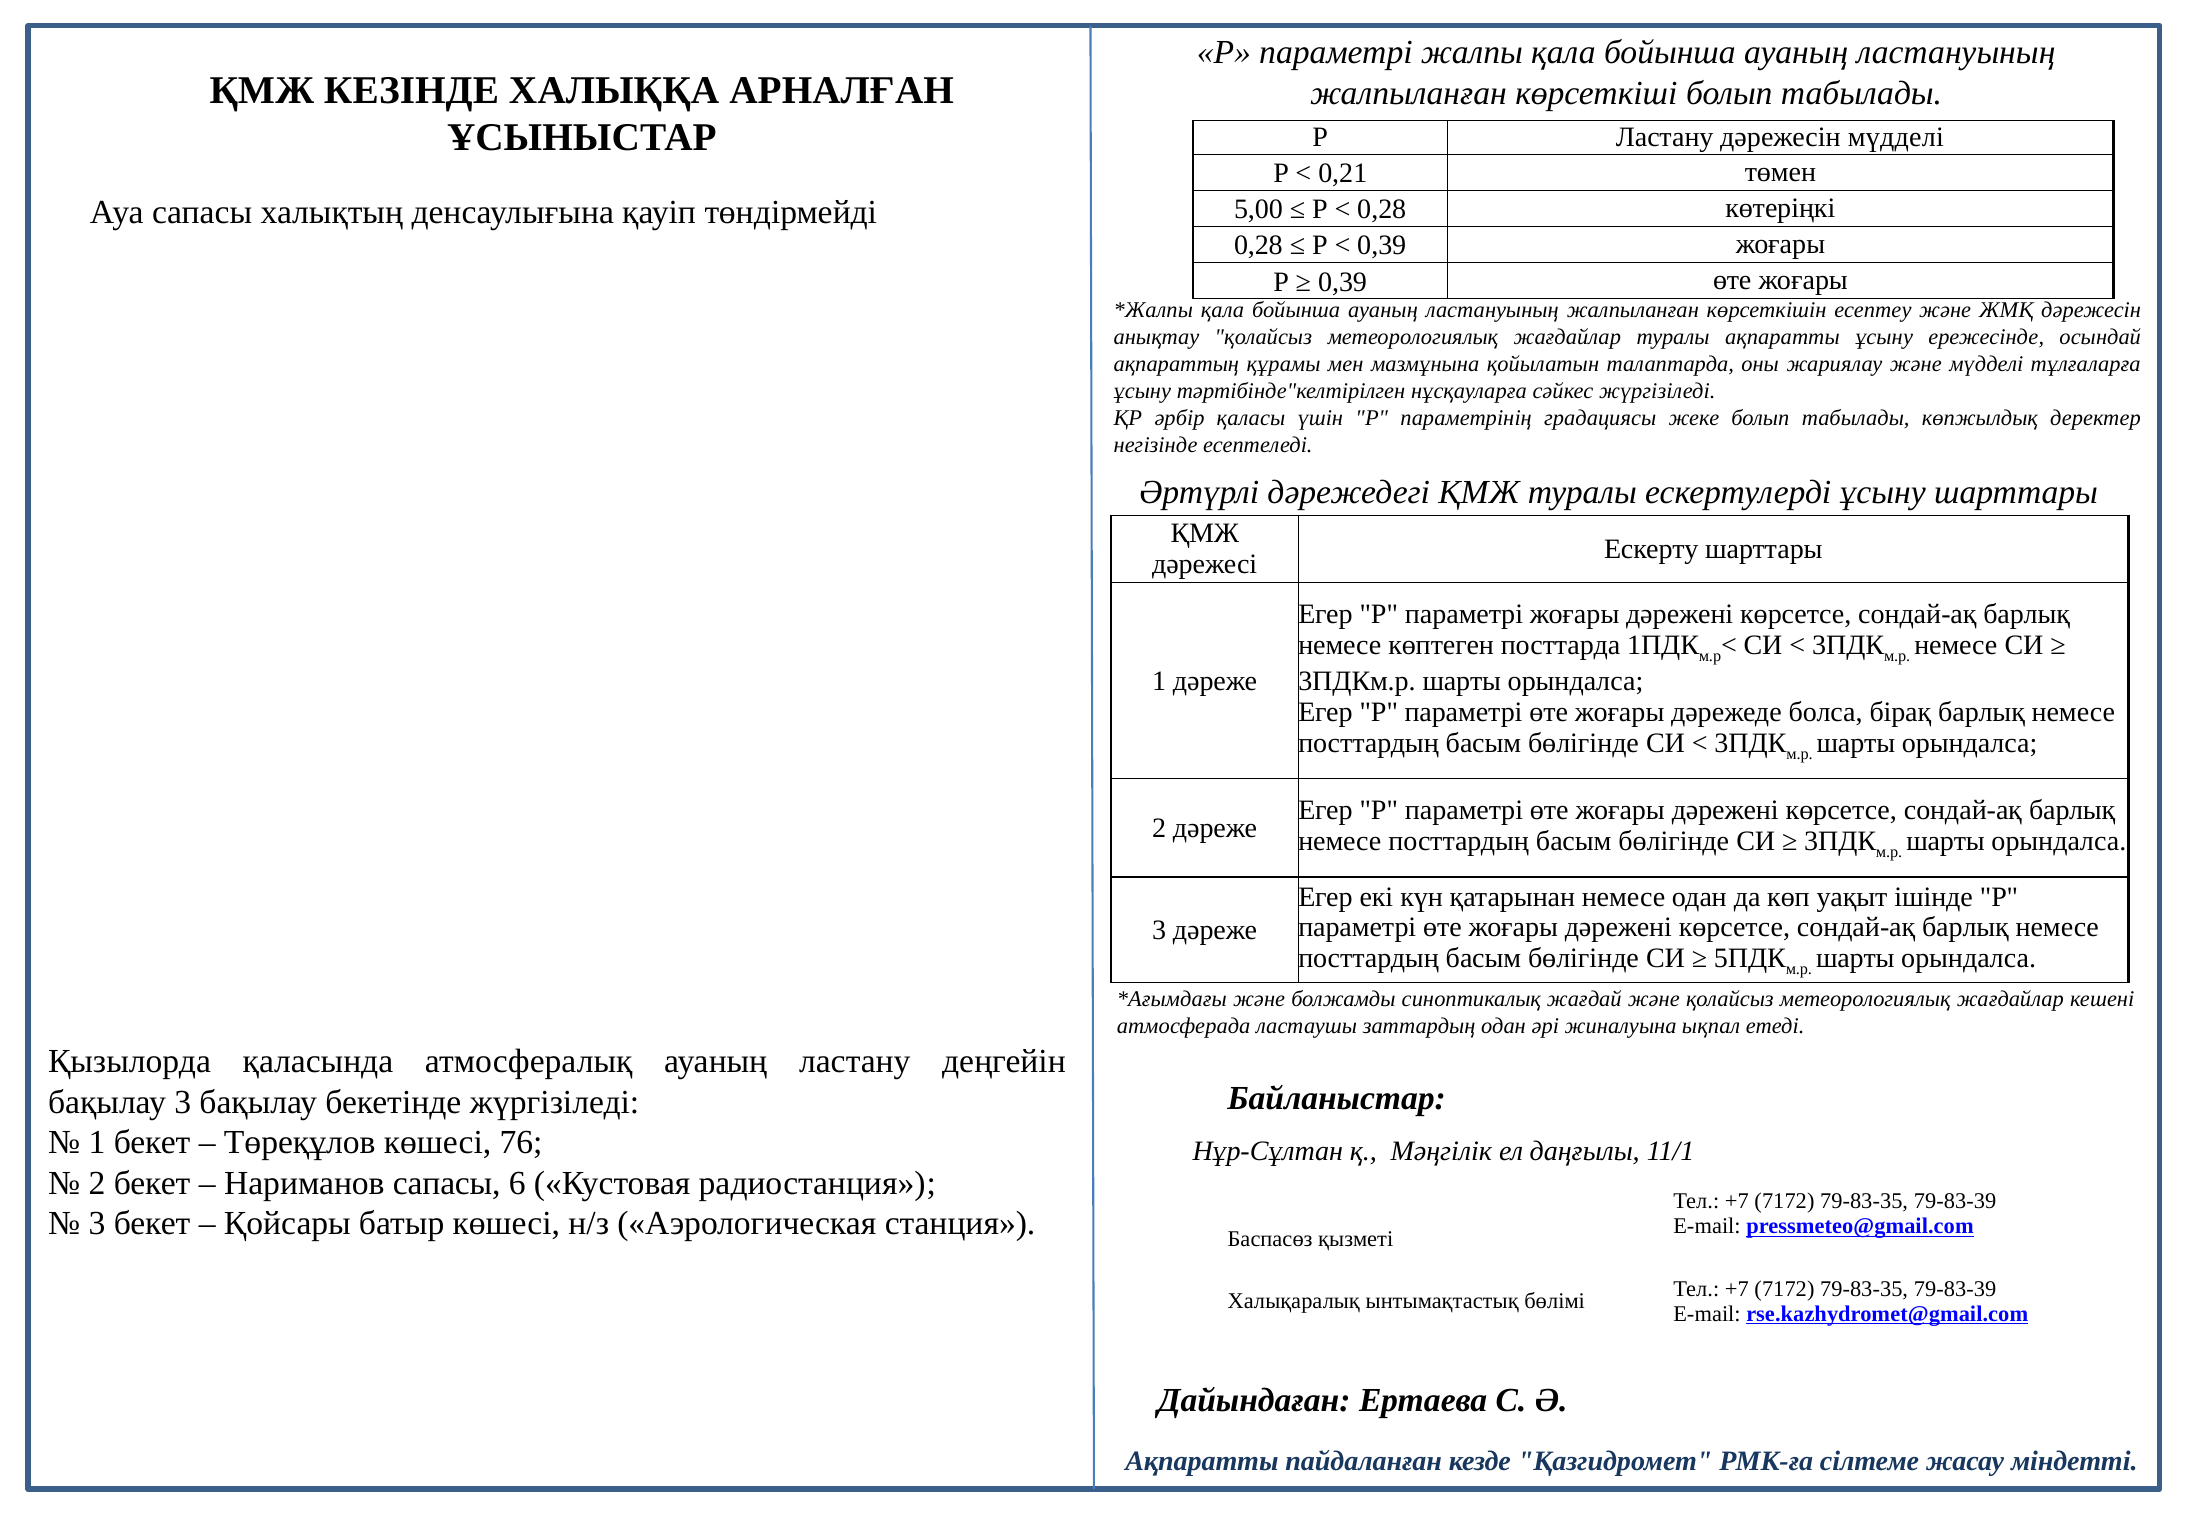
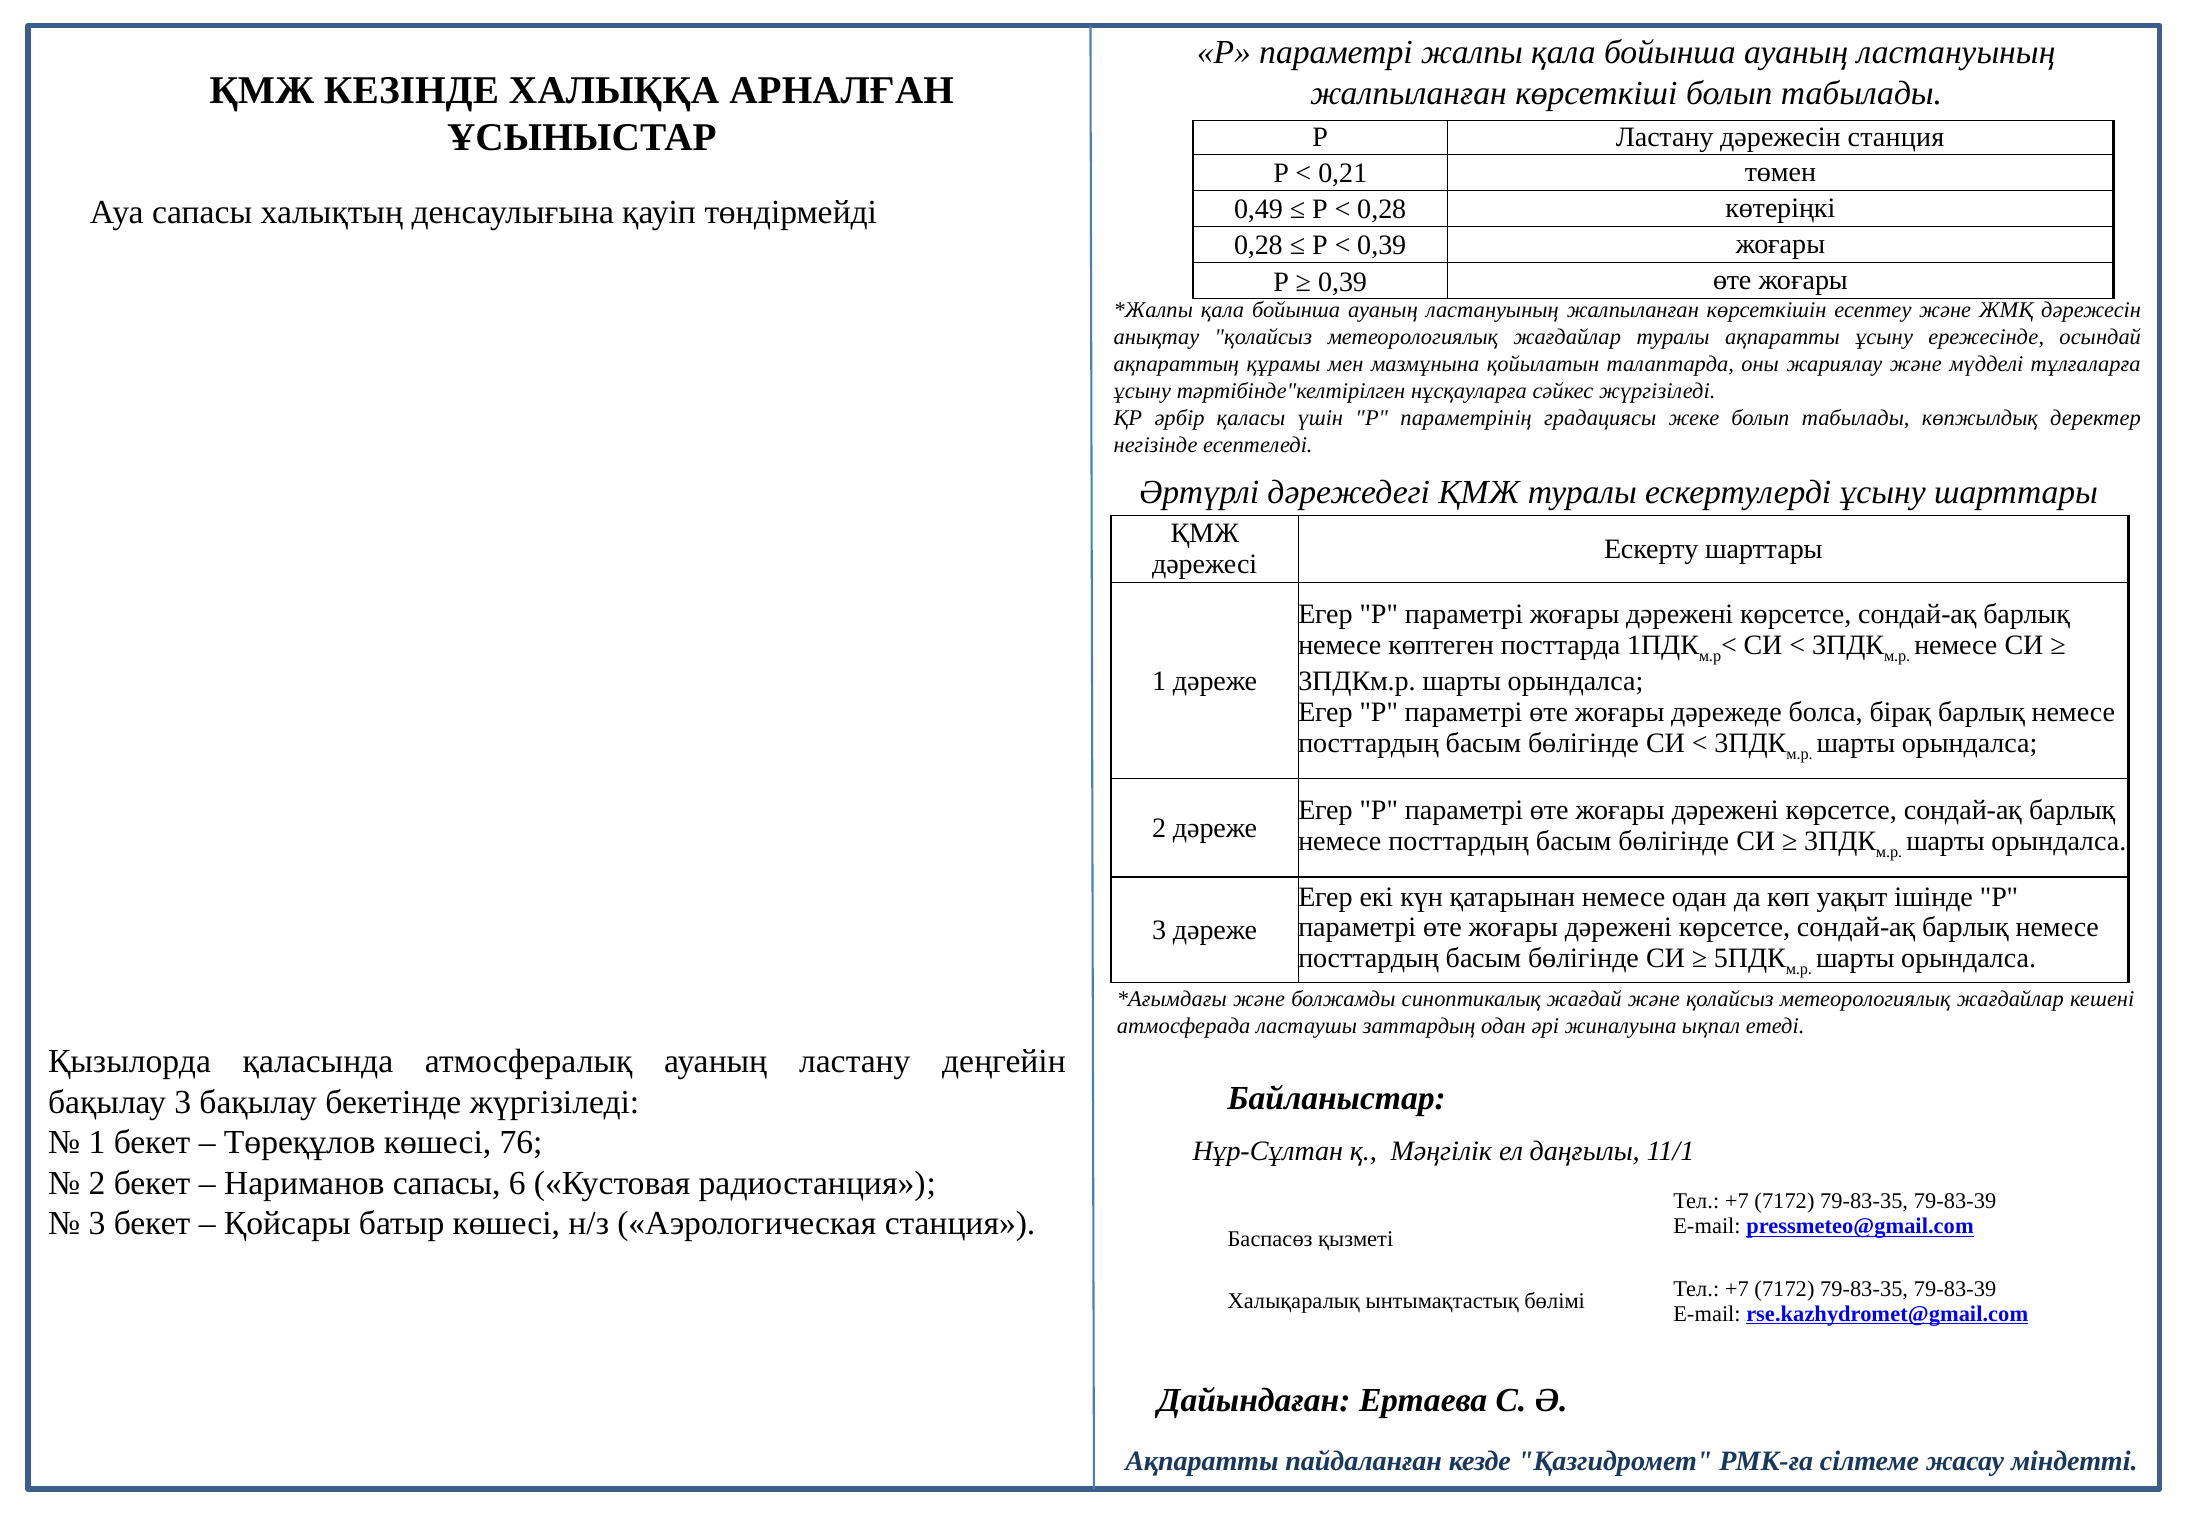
дәрежесін мүдделі: мүдделі -> станция
5,00: 5,00 -> 0,49
